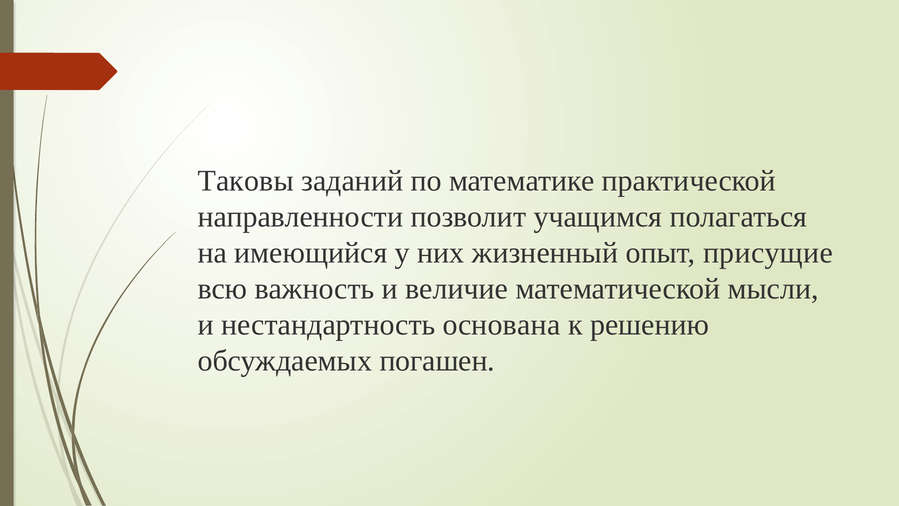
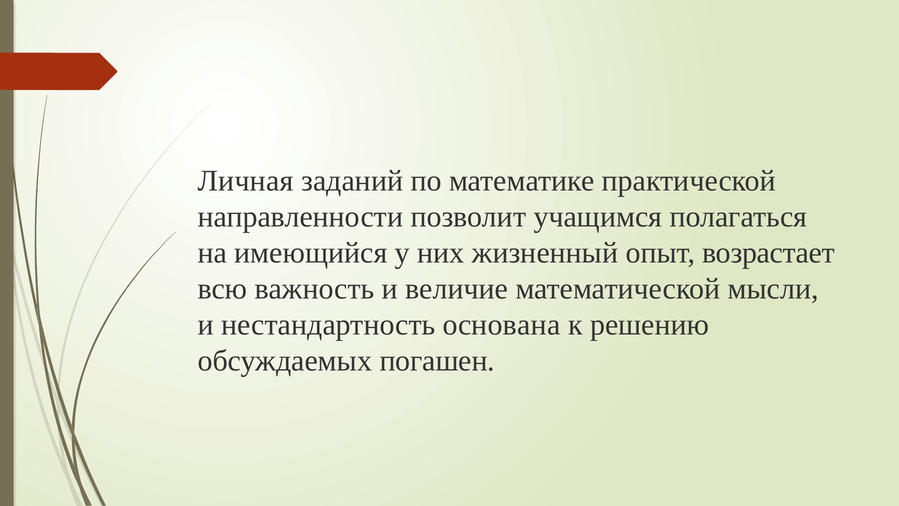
Таковы: Таковы -> Личная
присущие: присущие -> возрастает
